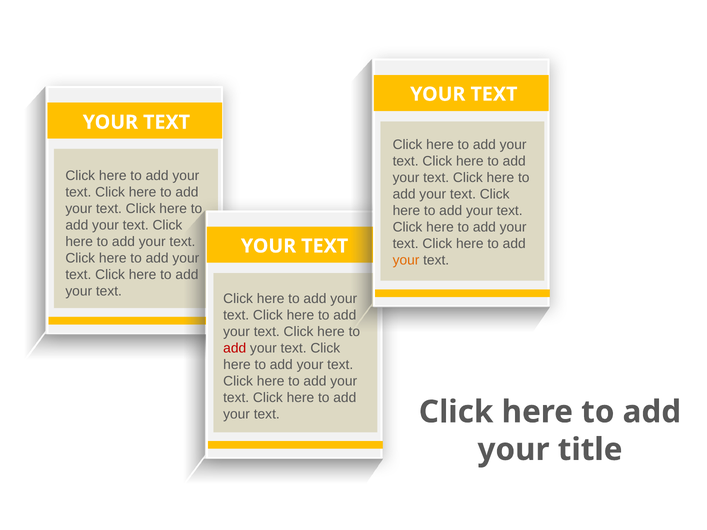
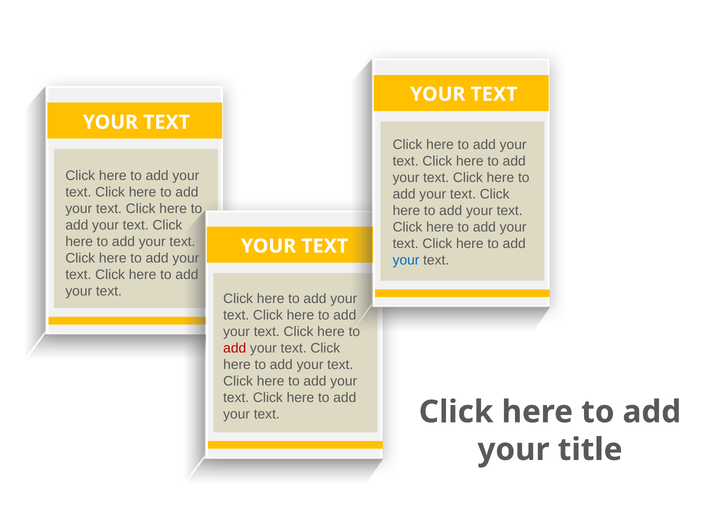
your at (406, 260) colour: orange -> blue
